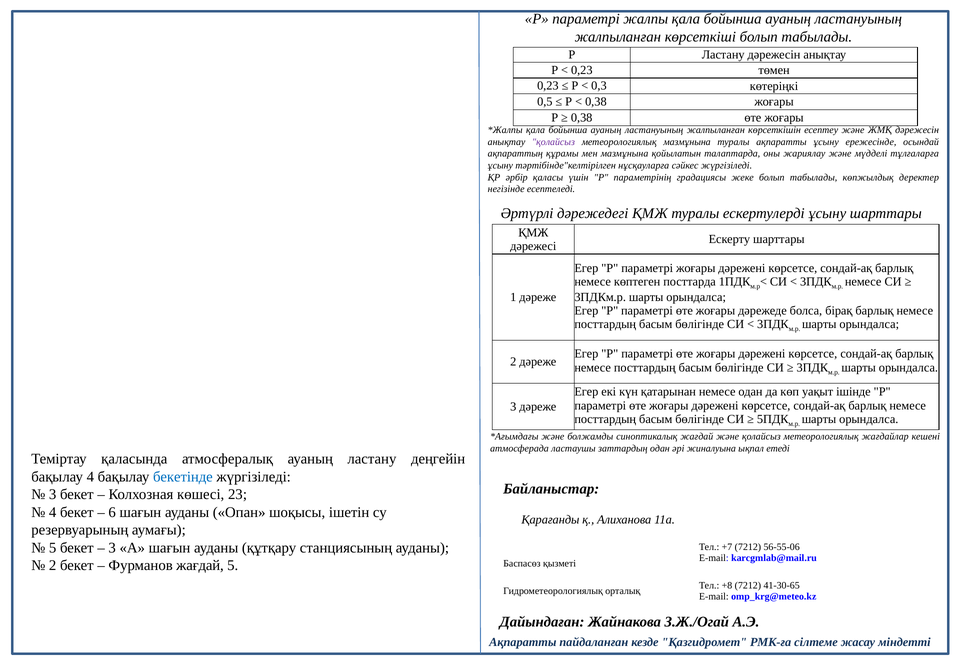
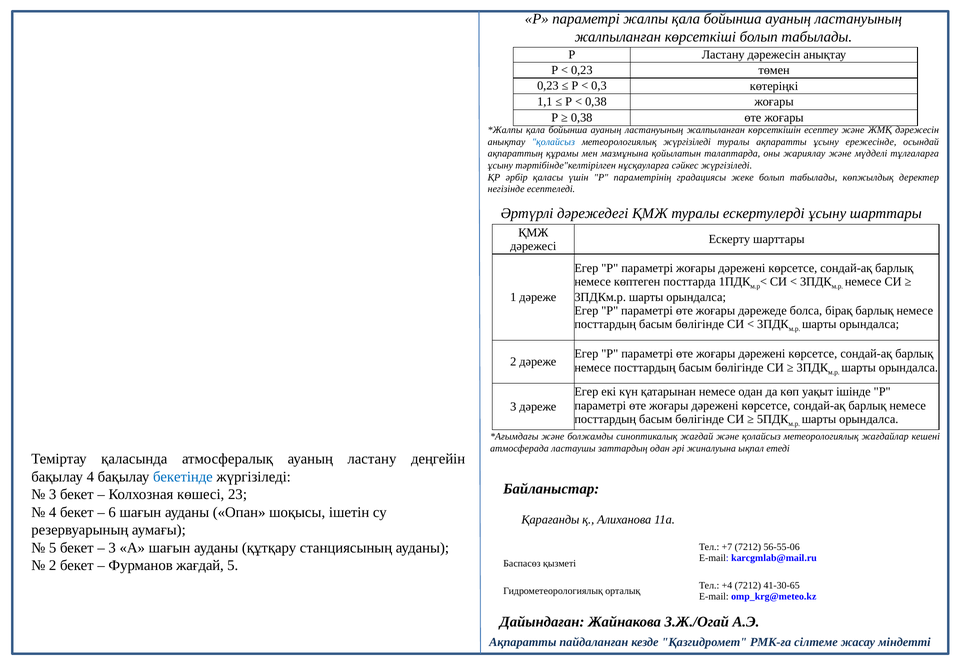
0,5: 0,5 -> 1,1
қолайсыз at (553, 142) colour: purple -> blue
метеорологиялық мазмұнына: мазмұнына -> жүргізіледі
+8: +8 -> +4
